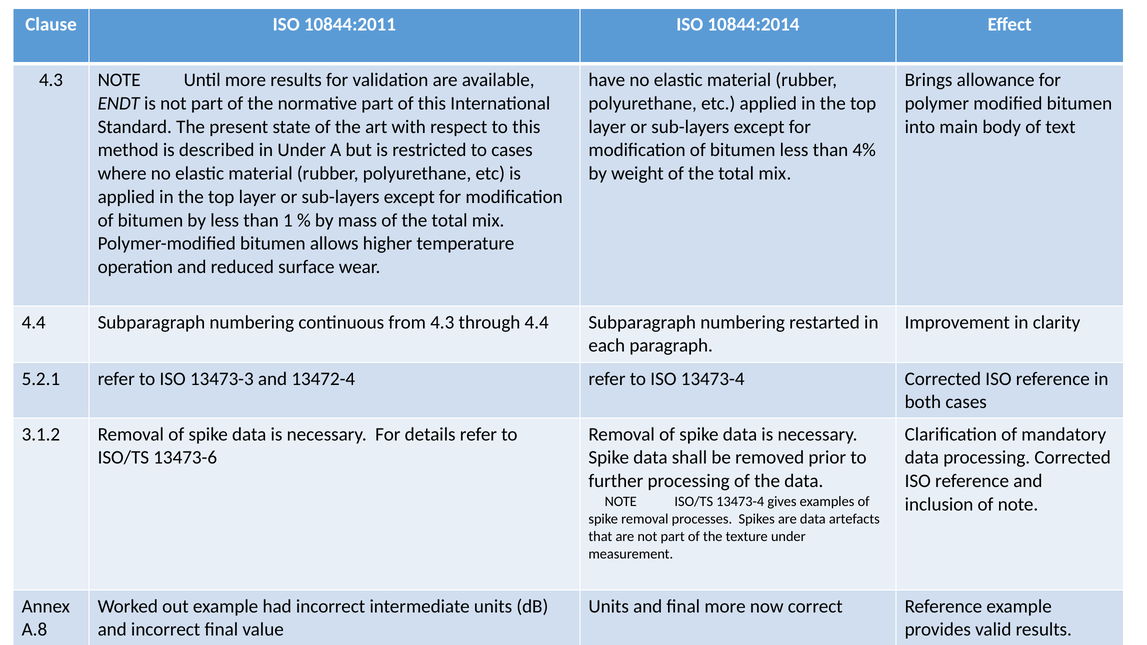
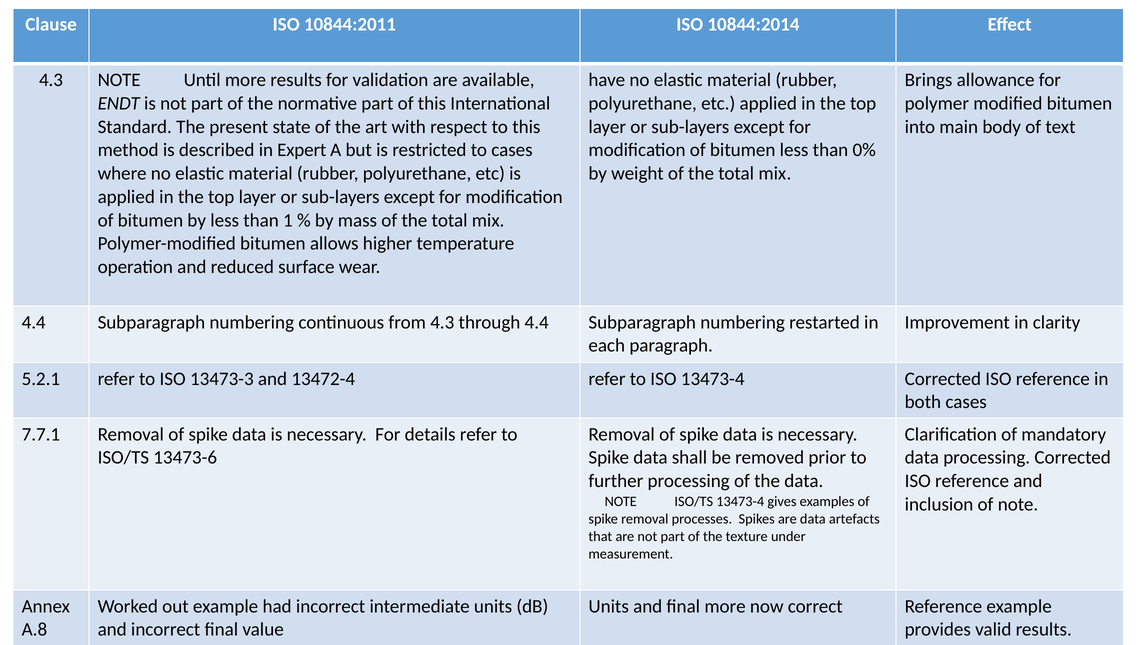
in Under: Under -> Expert
4%: 4% -> 0%
3.1.2: 3.1.2 -> 7.7.1
